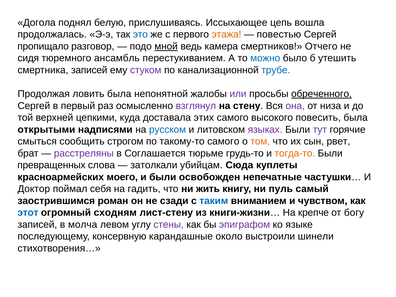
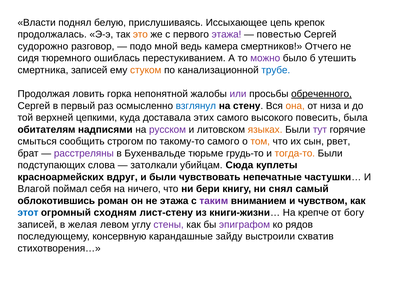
Догола: Догола -> Власти
вошла: вошла -> крепок
это colour: blue -> orange
этажа at (226, 34) colour: orange -> purple
пропищало: пропищало -> судорожно
мной underline: present -> none
ансамбль: ансамбль -> ошиблась
можно colour: blue -> purple
стуком colour: purple -> orange
ловить была: была -> горка
взглянул colour: purple -> blue
она colour: purple -> orange
открытыми: открытыми -> обитателям
русском colour: blue -> purple
языках colour: purple -> orange
Соглашается: Соглашается -> Бухенвальде
превращенных: превращенных -> подступающих
моего: моего -> вдруг
освобожден: освобожден -> чувствовать
Доктор: Доктор -> Влагой
гадить: гадить -> ничего
жить: жить -> бери
пуль: пуль -> снял
заострившимся: заострившимся -> облокотившись
не сзади: сзади -> этажа
таким colour: blue -> purple
молча: молча -> желая
языке: языке -> рядов
около: около -> зайду
шинели: шинели -> схватив
